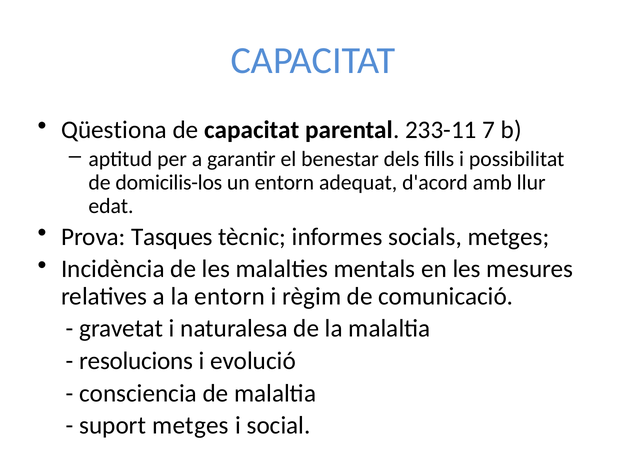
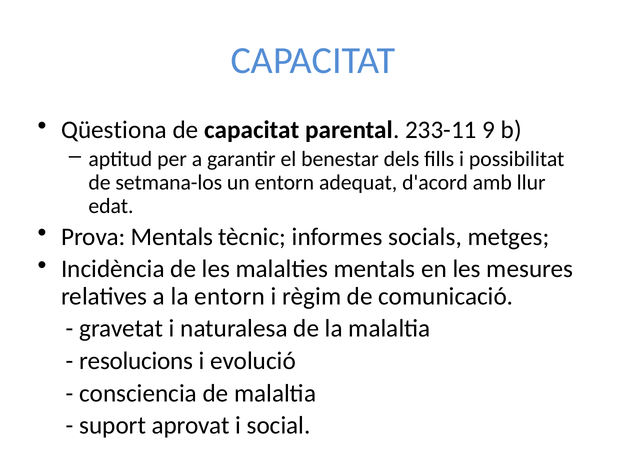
7: 7 -> 9
domicilis-los: domicilis-los -> setmana-los
Prova Tasques: Tasques -> Mentals
suport metges: metges -> aprovat
